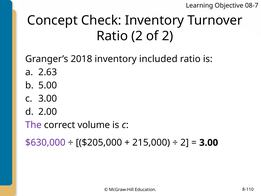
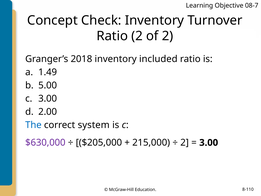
2.63: 2.63 -> 1.49
The colour: purple -> blue
volume: volume -> system
